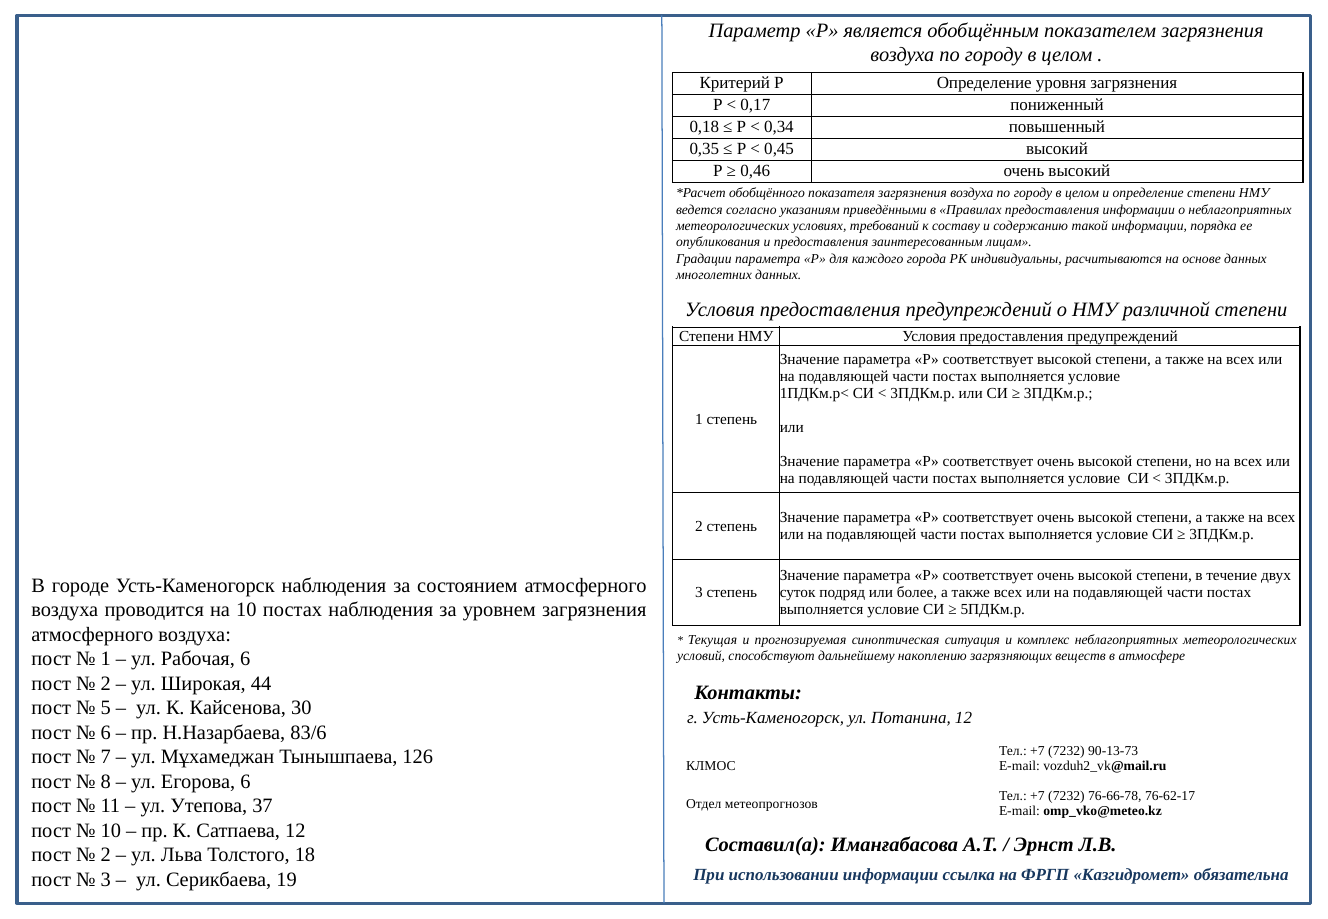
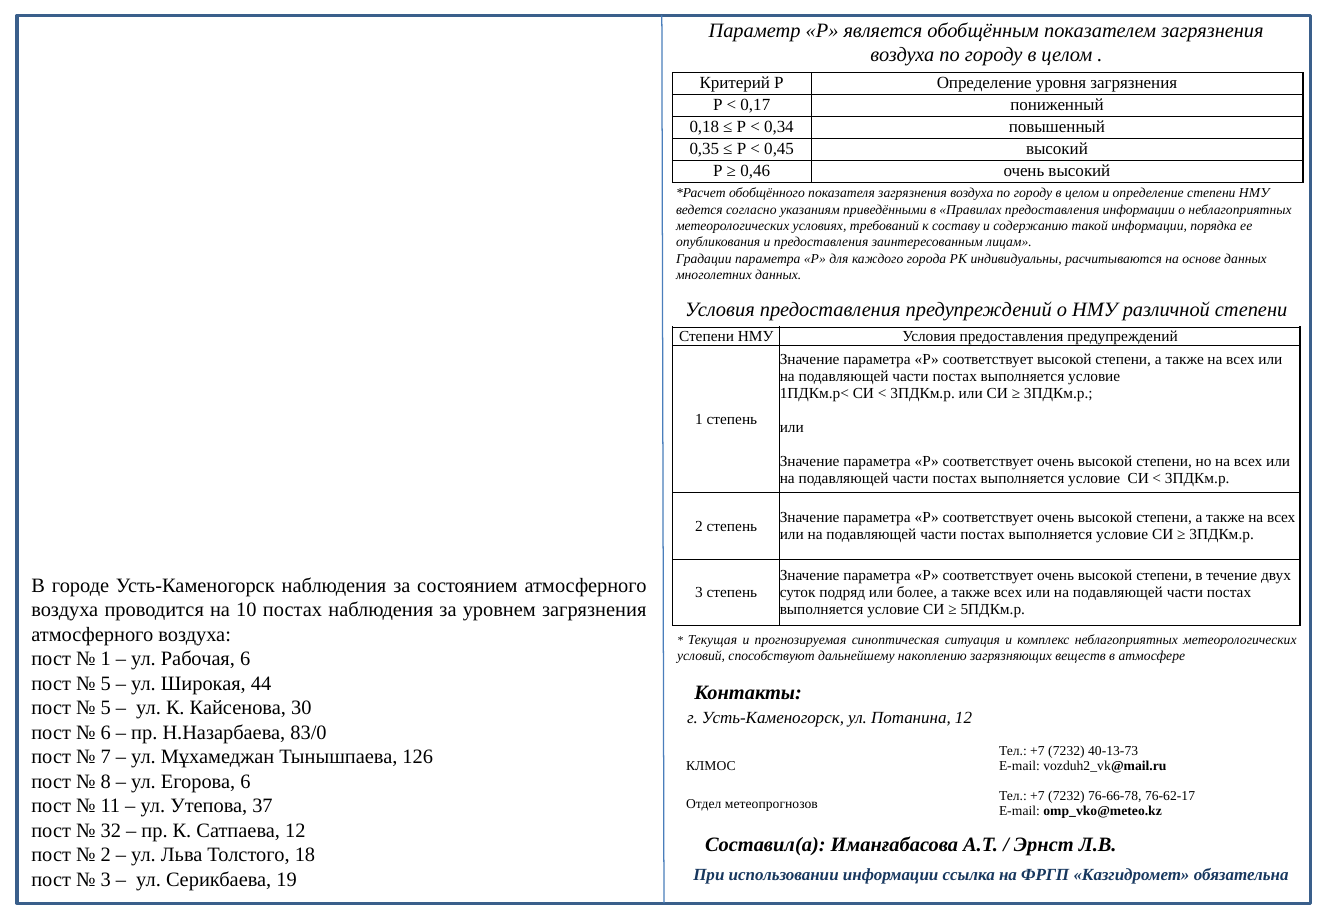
2 at (106, 684): 2 -> 5
83/6: 83/6 -> 83/0
90-13-73: 90-13-73 -> 40-13-73
10 at (111, 831): 10 -> 32
